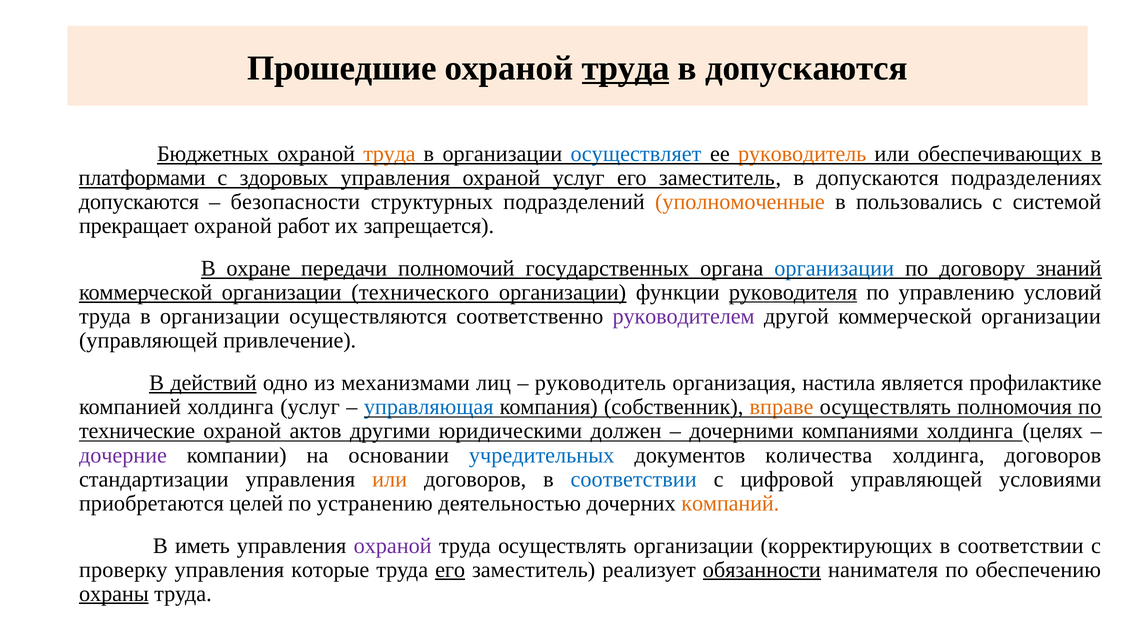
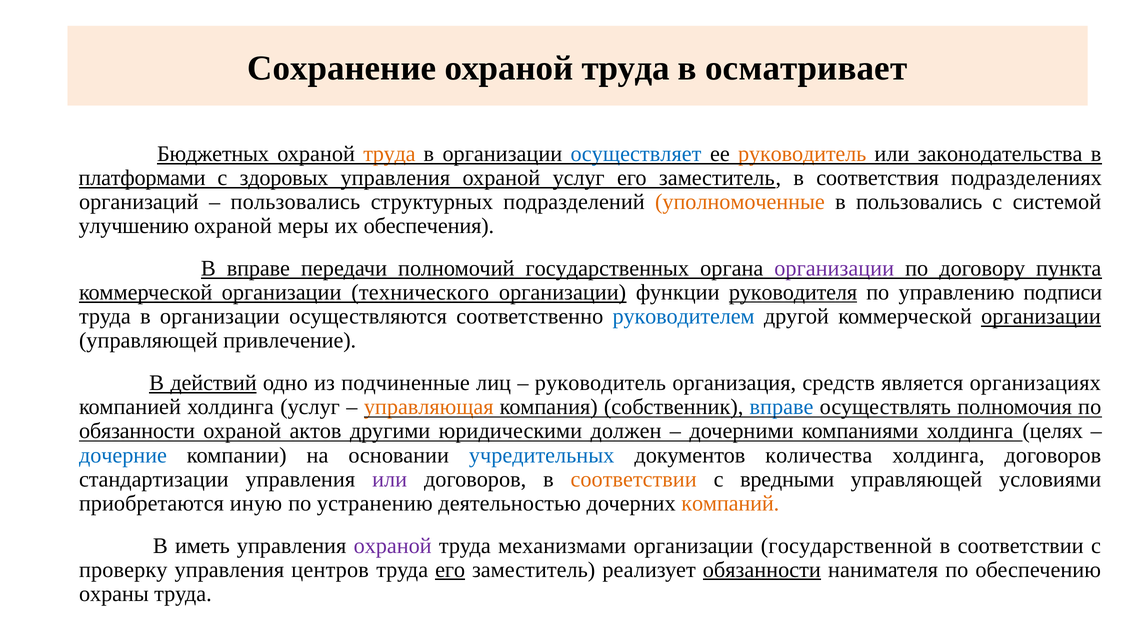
Прошедшие: Прошедшие -> Сохранение
труда at (626, 68) underline: present -> none
допускаются at (806, 68): допускаются -> осматривает
обеспечивающих: обеспечивающих -> законодательства
заместитель в допускаются: допускаются -> соответствия
допускаются at (139, 202): допускаются -> организаций
безопасности at (295, 202): безопасности -> пользовались
прекращает: прекращает -> улучшению
работ: работ -> меры
запрещается: запрещается -> обеспечения
В охране: охране -> вправе
организации at (834, 268) colour: blue -> purple
знаний: знаний -> пункта
условий: условий -> подписи
руководителем colour: purple -> blue
организации at (1041, 317) underline: none -> present
механизмами: механизмами -> подчиненные
настила: настила -> средств
профилактике: профилактике -> организациях
управляющая colour: blue -> orange
вправе at (781, 407) colour: orange -> blue
технические at (137, 431): технические -> обязанности
дочерние colour: purple -> blue
или at (390, 479) colour: orange -> purple
соответствии at (634, 479) colour: blue -> orange
цифровой: цифровой -> вредными
целей: целей -> иную
труда осуществлять: осуществлять -> механизмами
корректирующих: корректирующих -> государственной
которые: которые -> центров
охраны underline: present -> none
